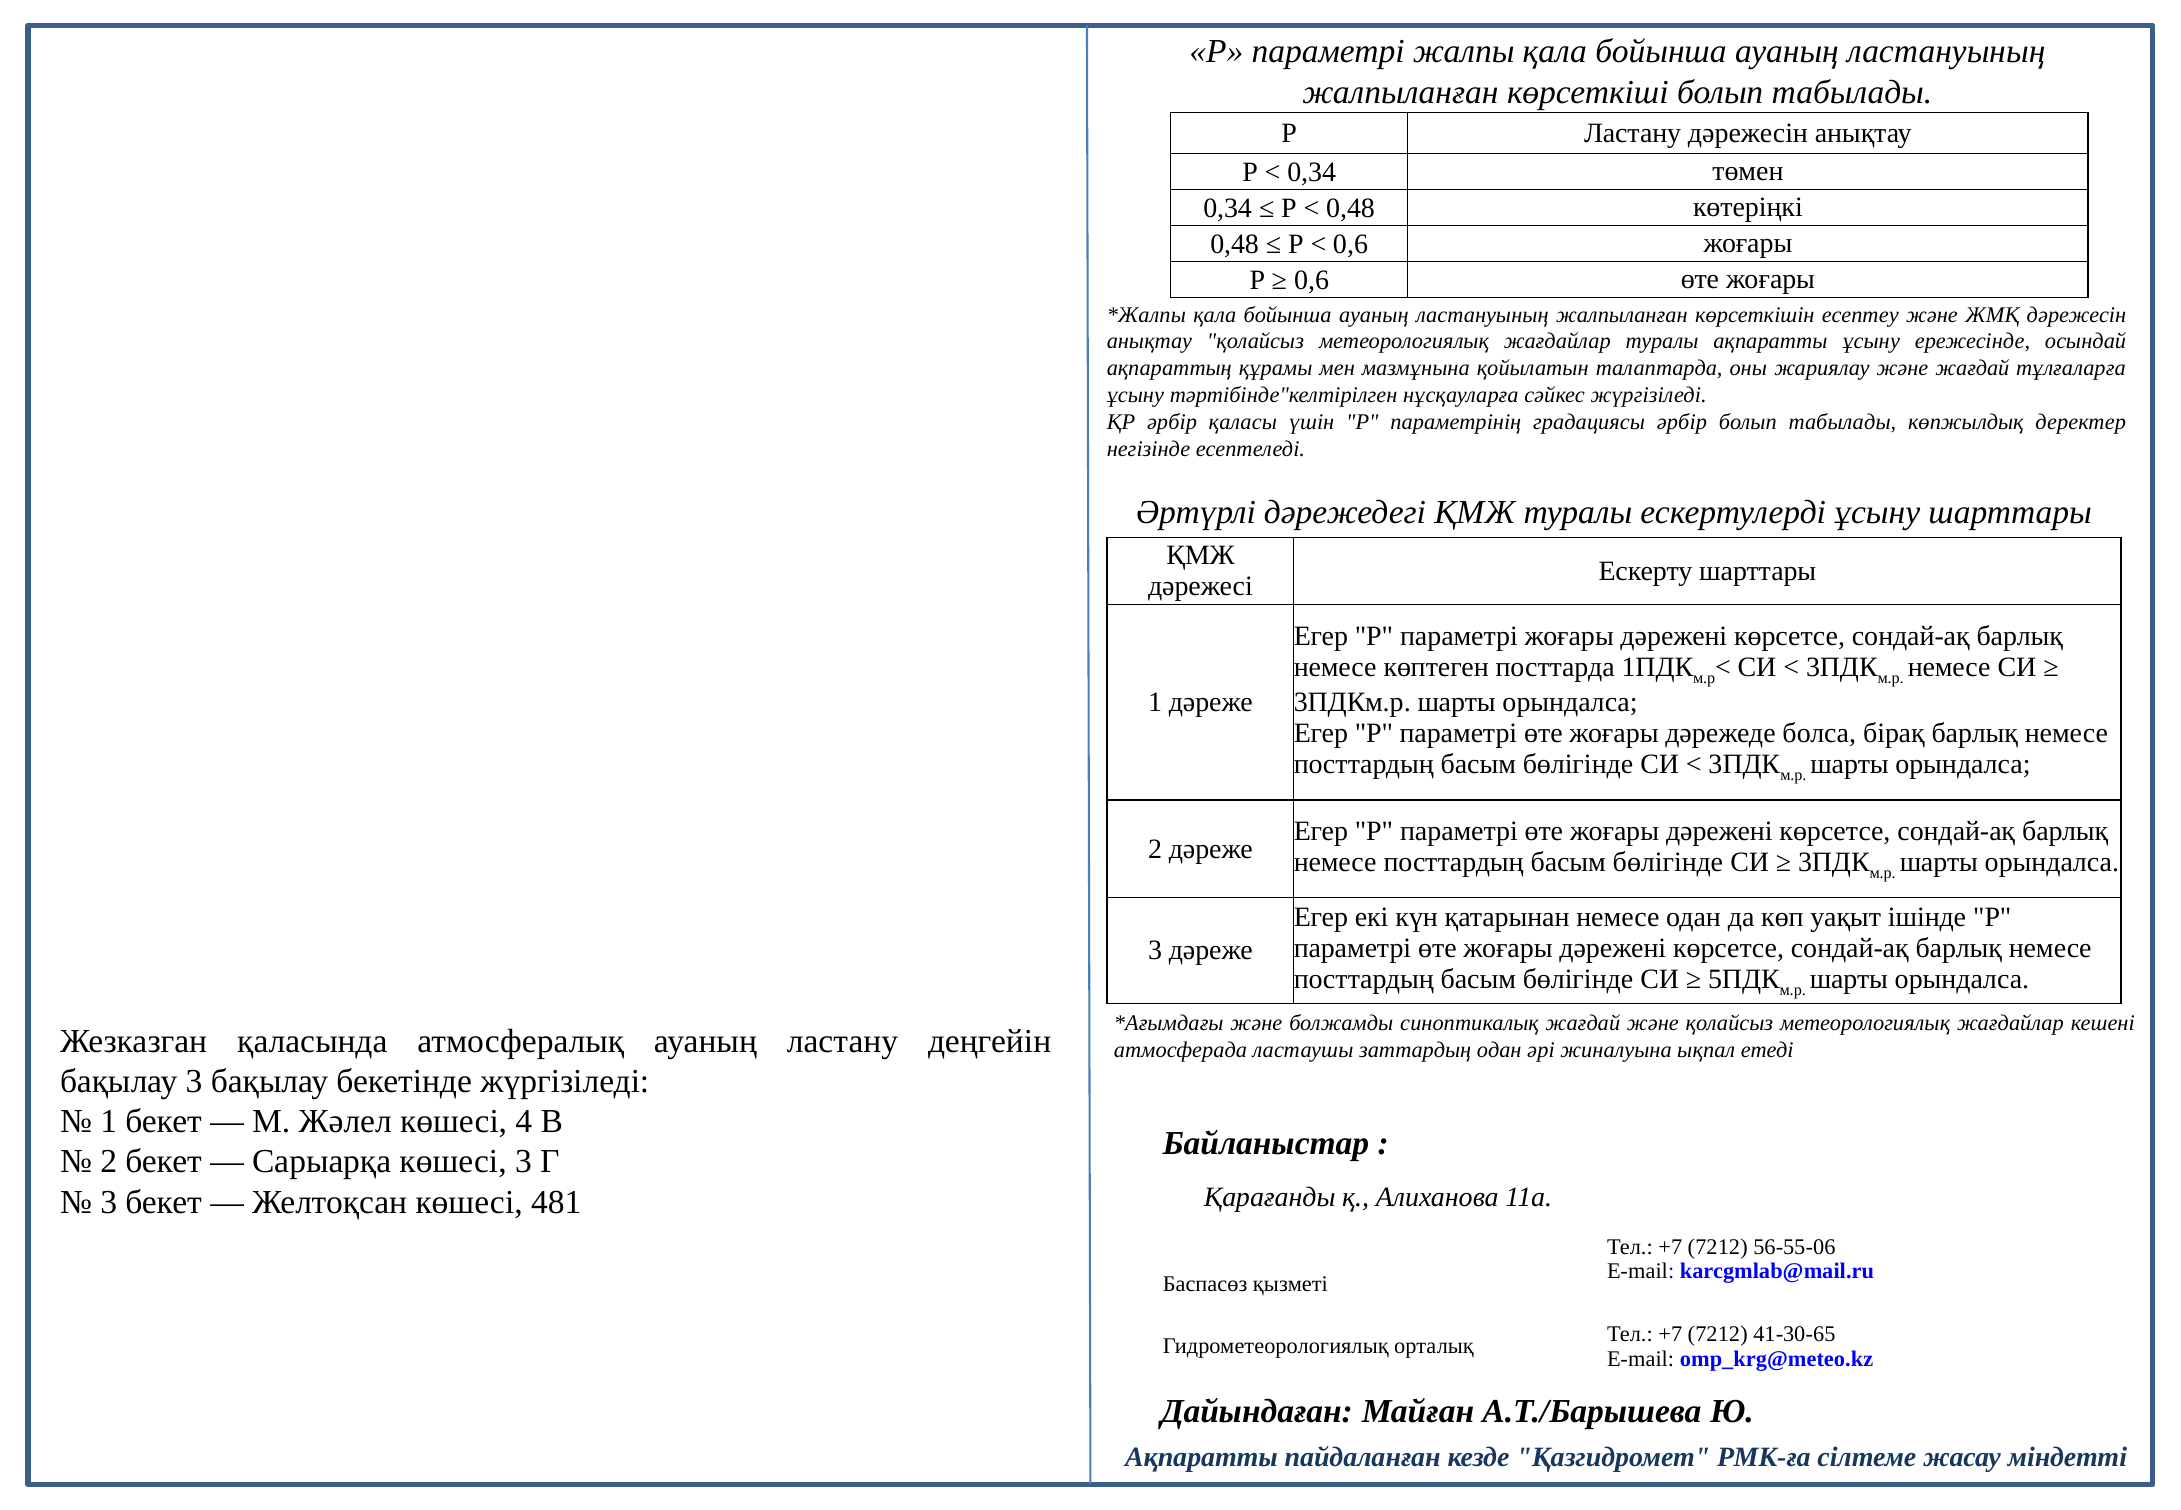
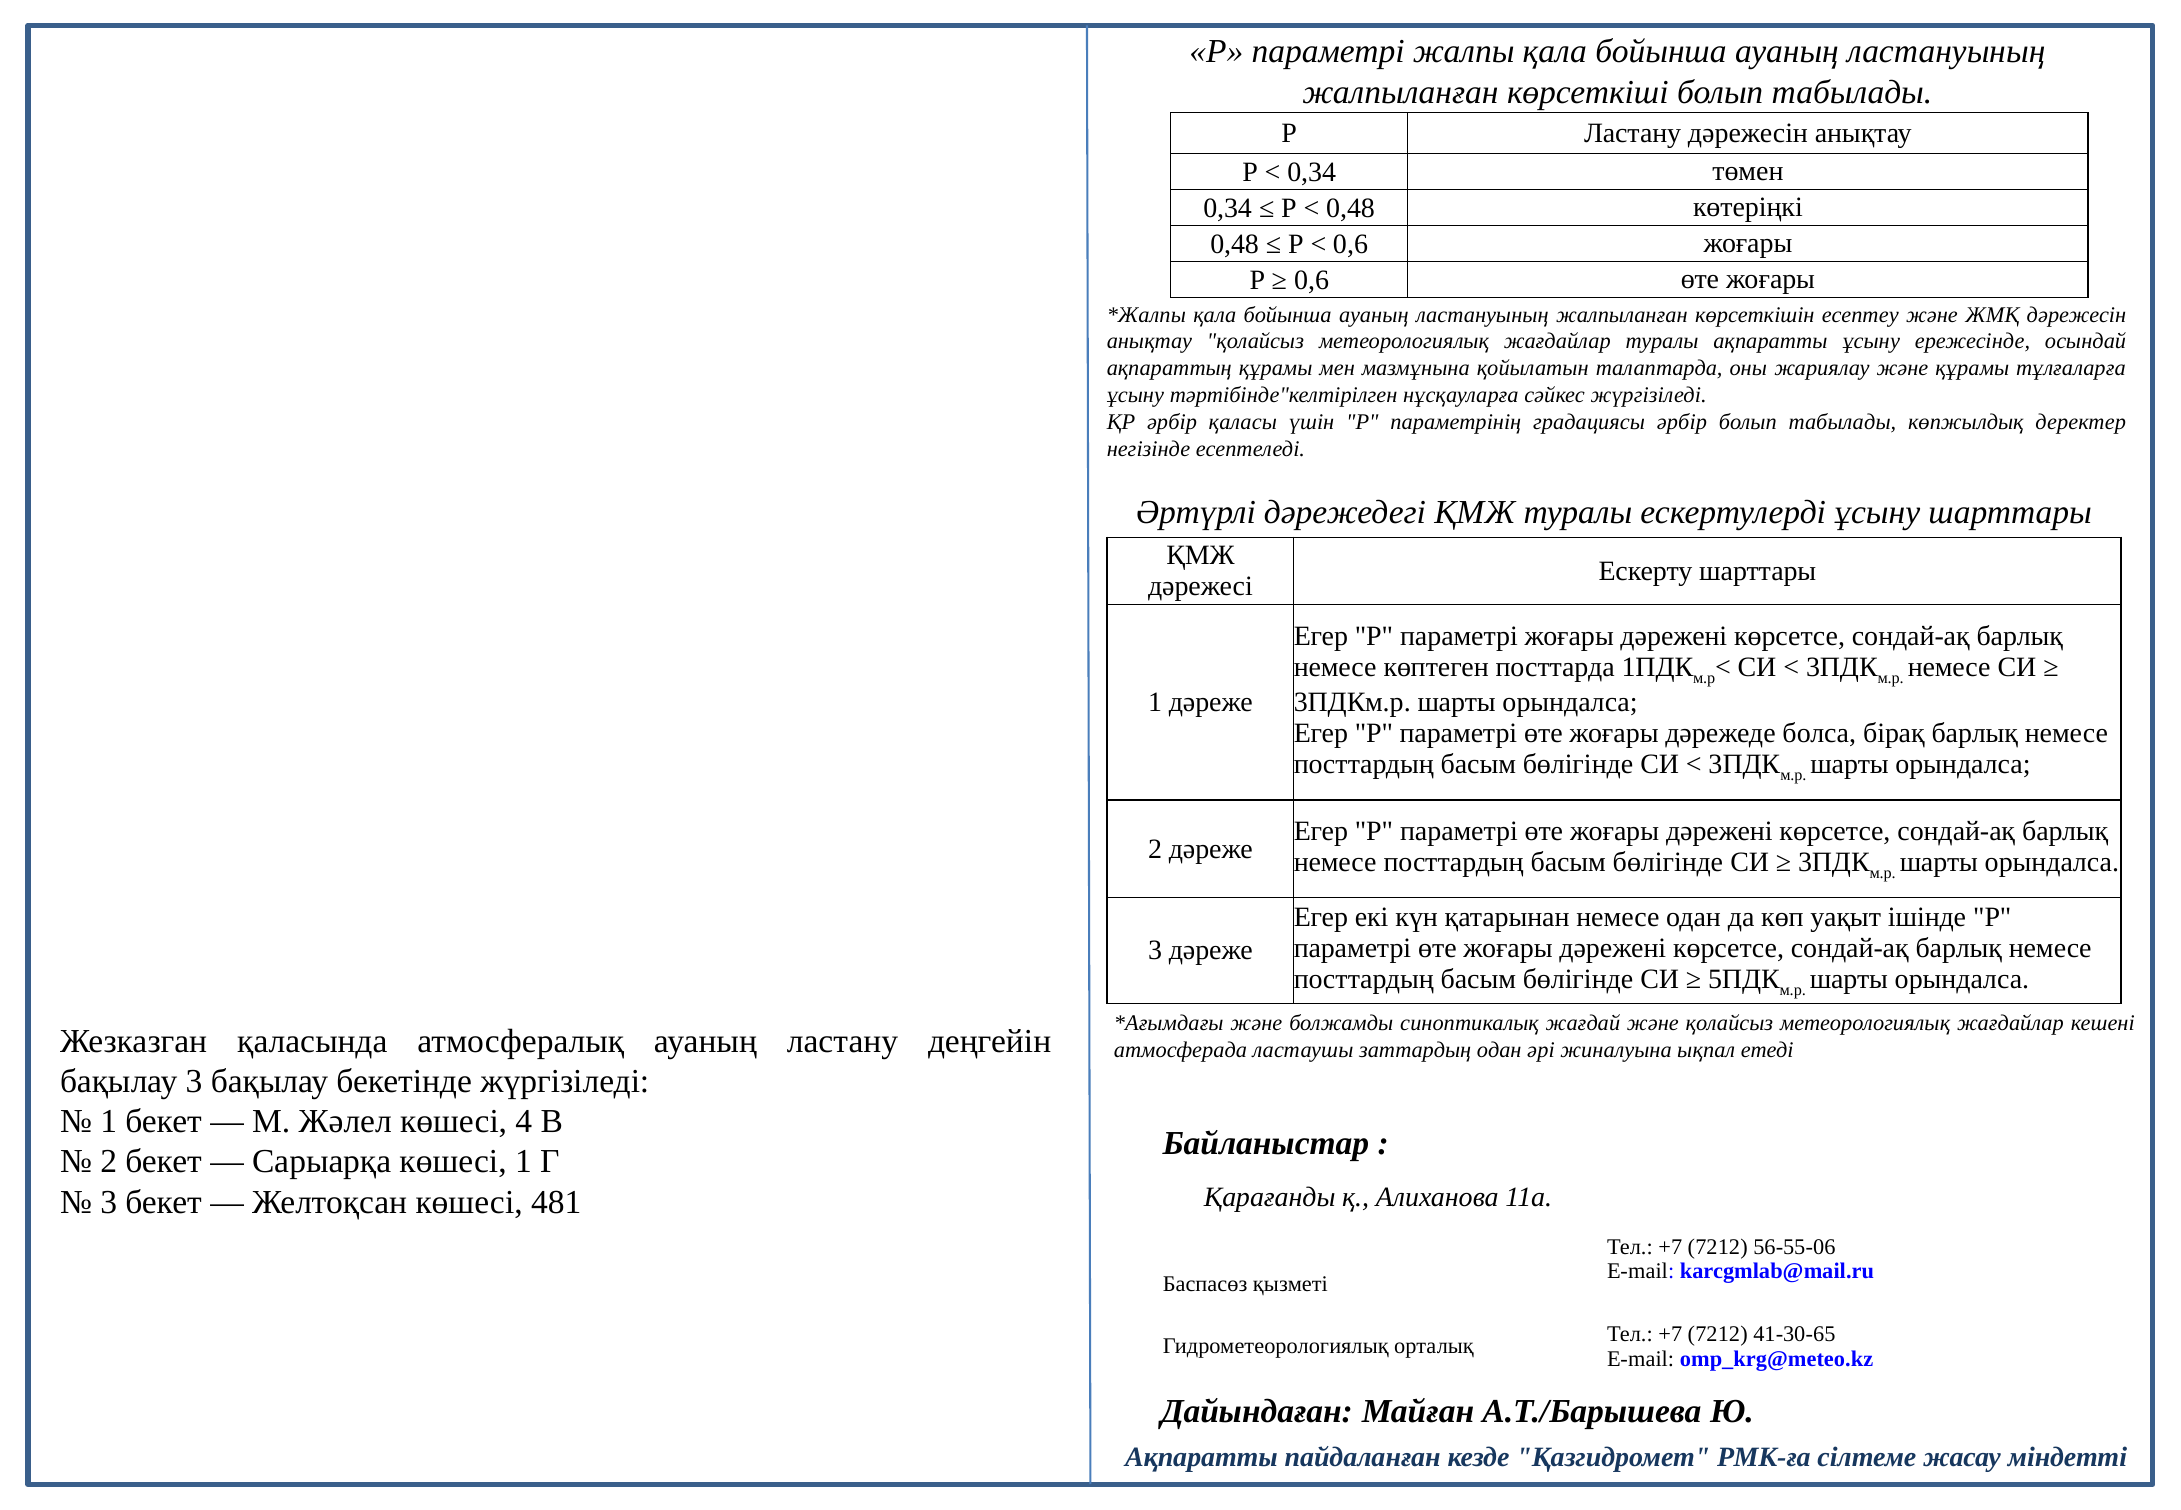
және жағдай: жағдай -> құрамы
көшесі 3: 3 -> 1
